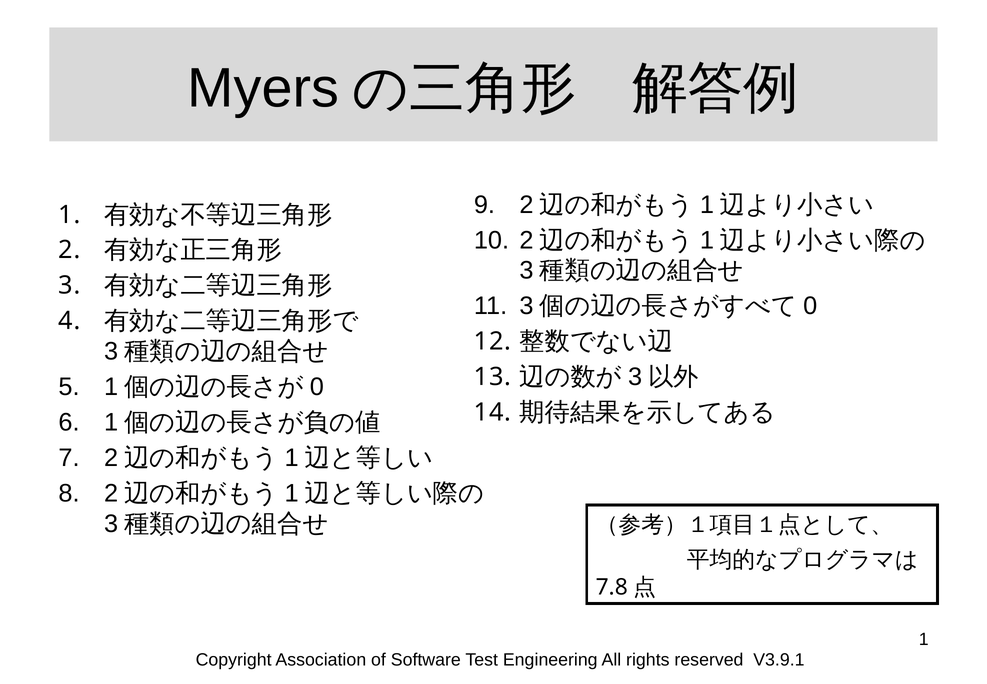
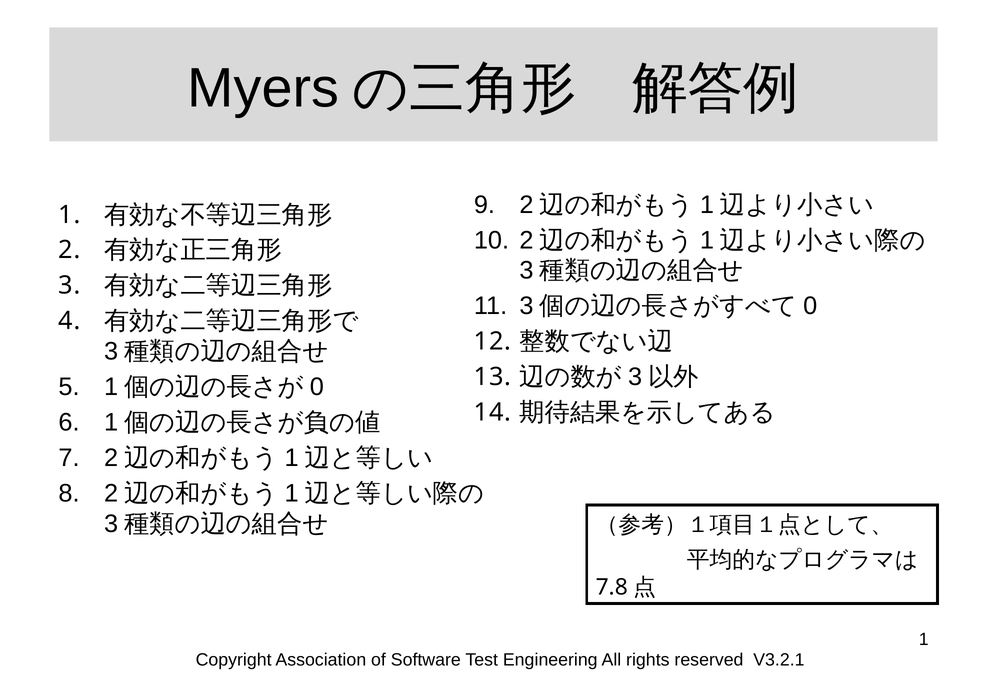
V3.9.1: V3.9.1 -> V3.2.1
